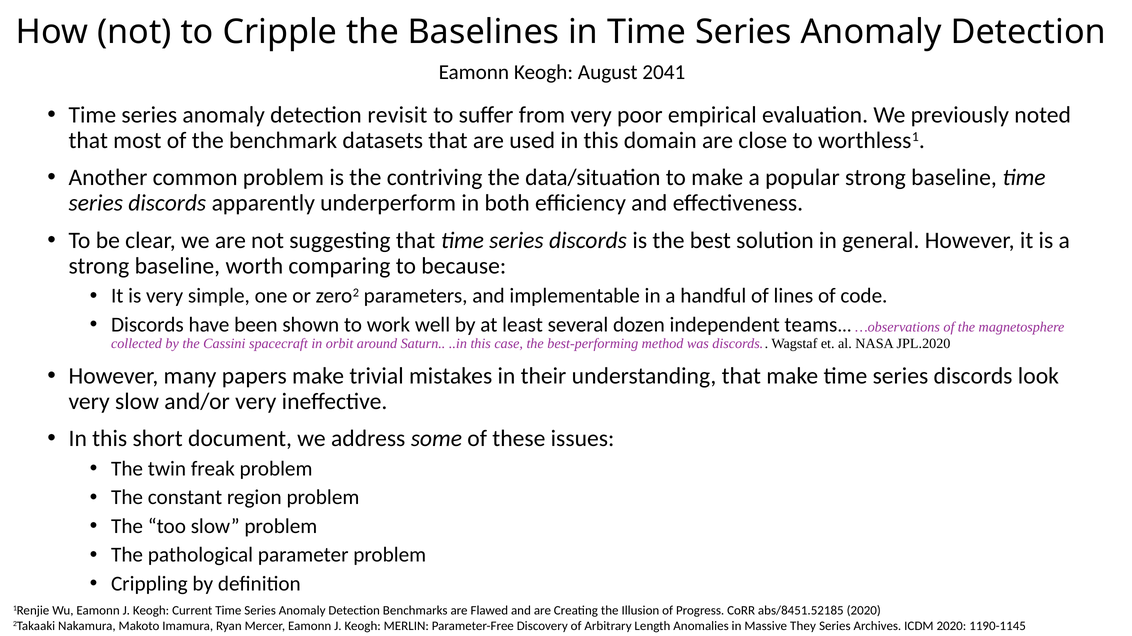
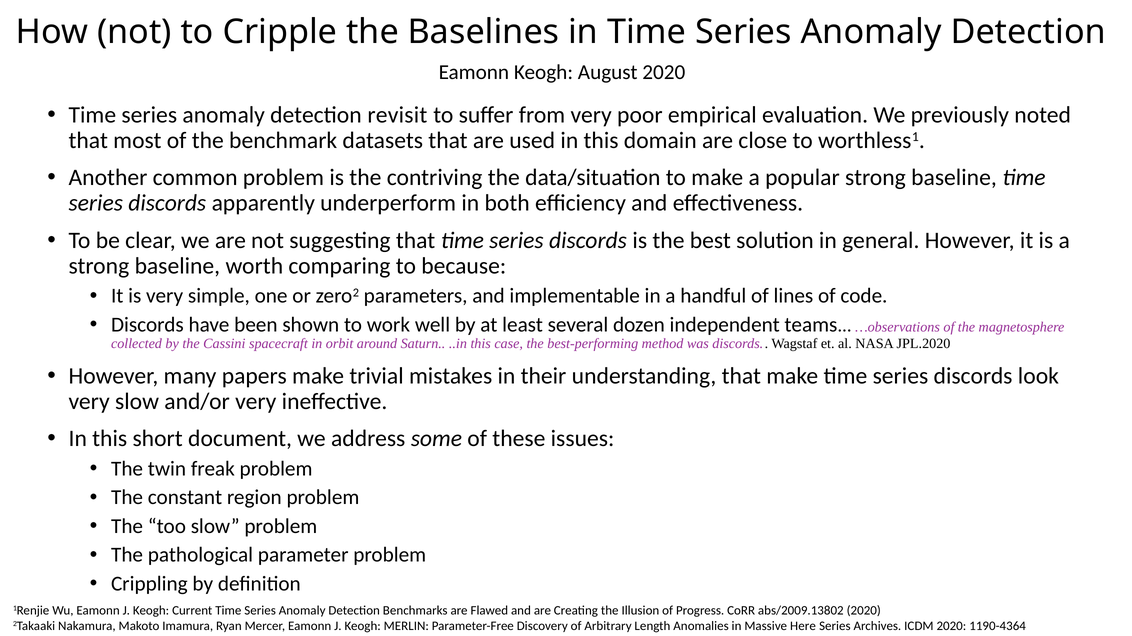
August 2041: 2041 -> 2020
abs/8451.52185: abs/8451.52185 -> abs/2009.13802
They: They -> Here
1190-1145: 1190-1145 -> 1190-4364
